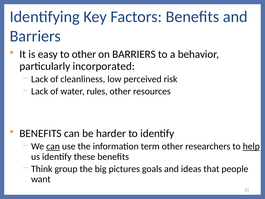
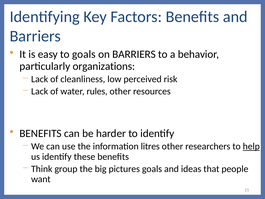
to other: other -> goals
incorporated: incorporated -> organizations
can at (53, 146) underline: present -> none
term: term -> litres
